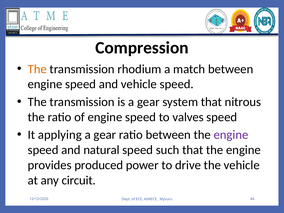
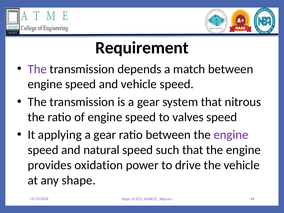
Compression: Compression -> Requirement
The at (37, 69) colour: orange -> purple
rhodium: rhodium -> depends
produced: produced -> oxidation
circuit: circuit -> shape
